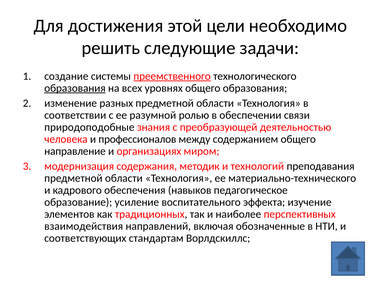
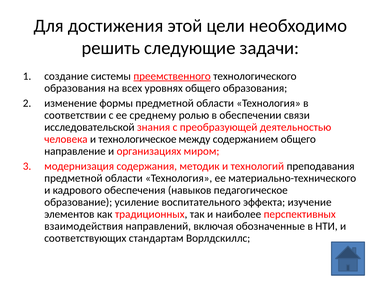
образования at (75, 88) underline: present -> none
разных: разных -> формы
разумной: разумной -> среднему
природоподобные: природоподобные -> исследовательской
профессионалов: профессионалов -> технологическое
